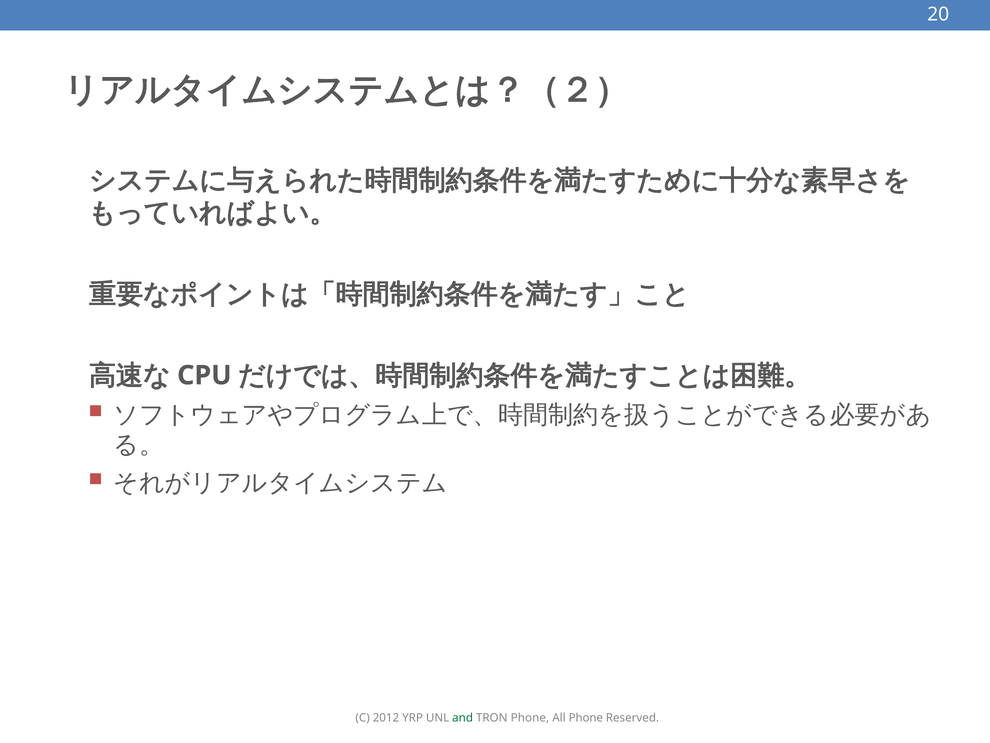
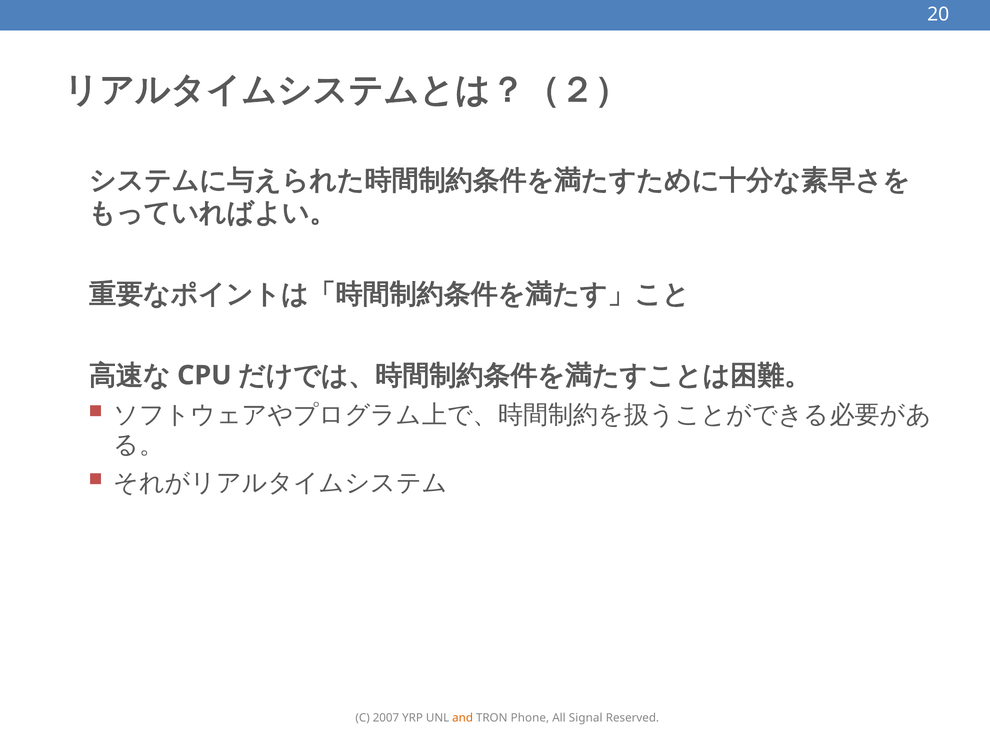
2012: 2012 -> 2007
and colour: green -> orange
All Phone: Phone -> Signal
